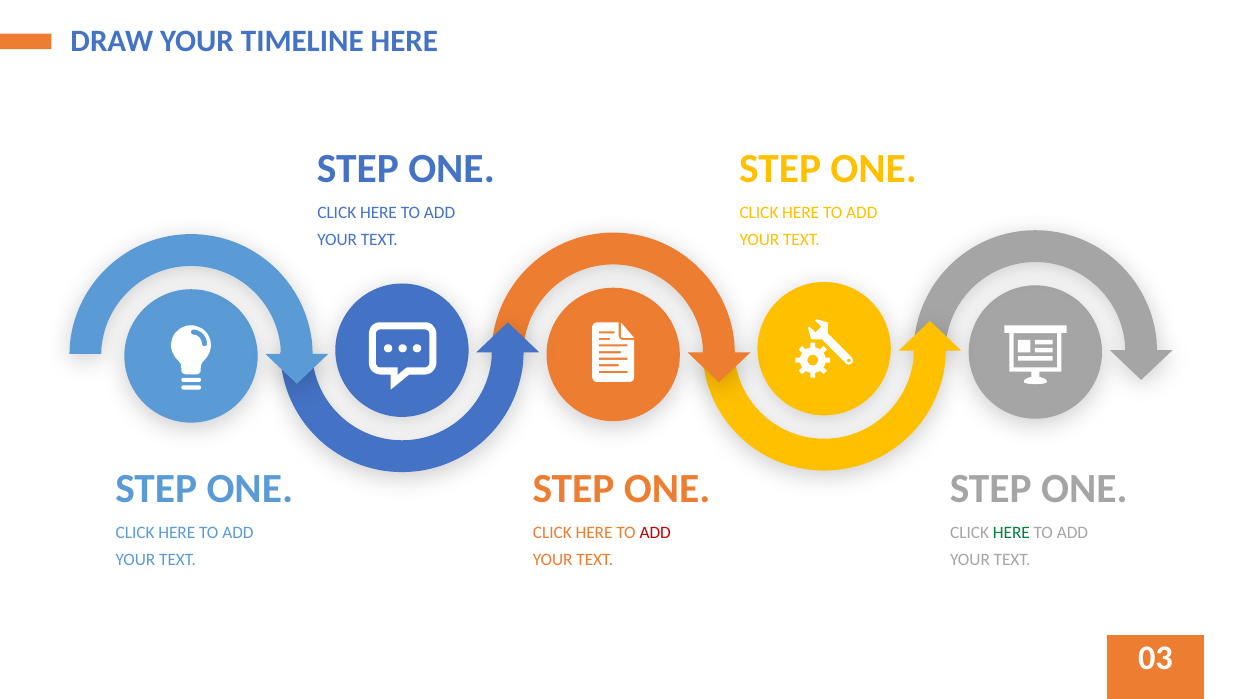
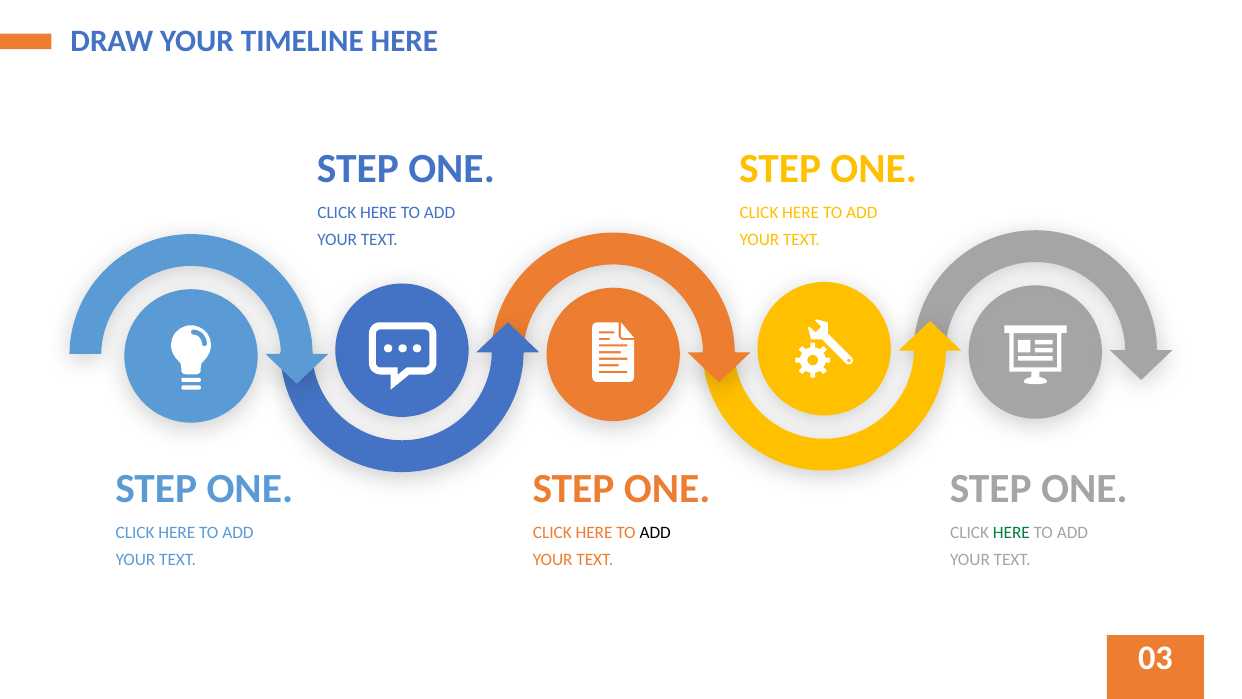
ADD at (655, 533) colour: red -> black
